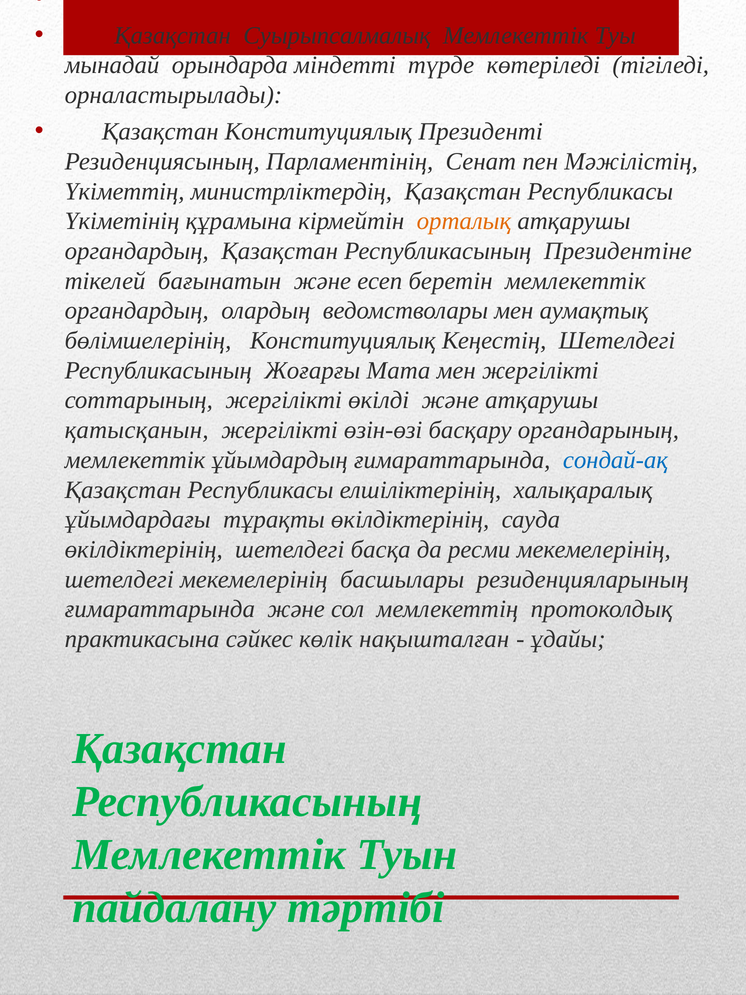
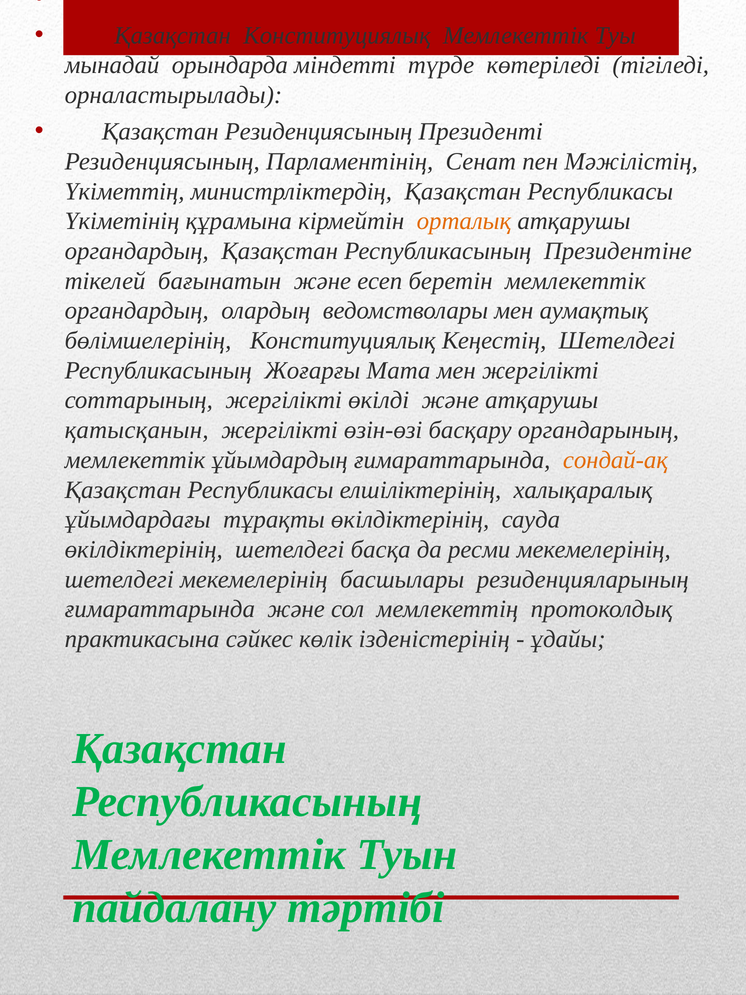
Қазақстан Суырыпсалмалық: Суырыпсалмалық -> Конституциялық
Қазақстан Конституциялық: Конституциялық -> Резиденциясының
сондай-ақ colour: blue -> orange
нақышталған: нақышталған -> ізденістерінің
